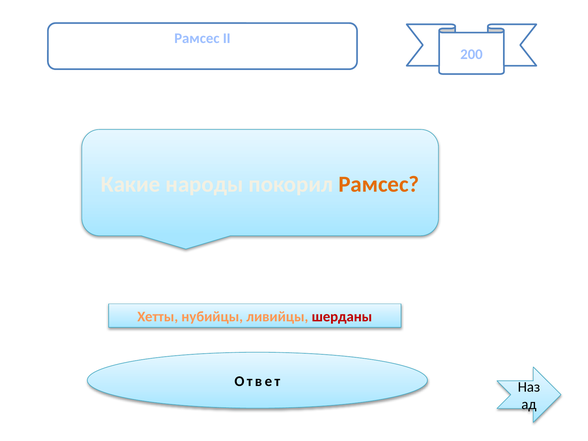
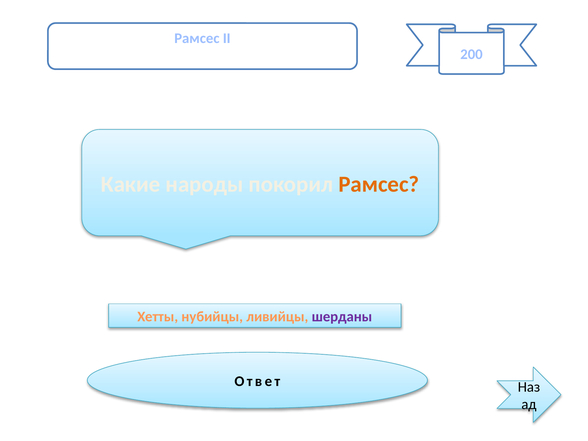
шерданы colour: red -> purple
